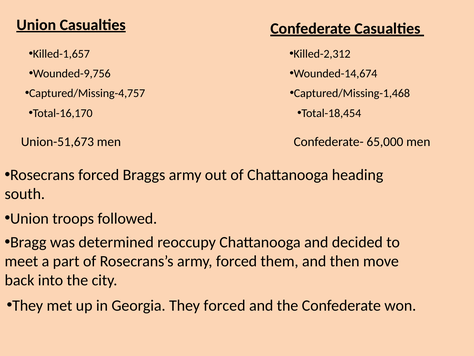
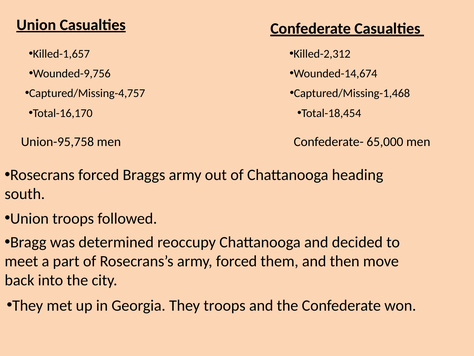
Union-51,673: Union-51,673 -> Union-95,758
They forced: forced -> troops
